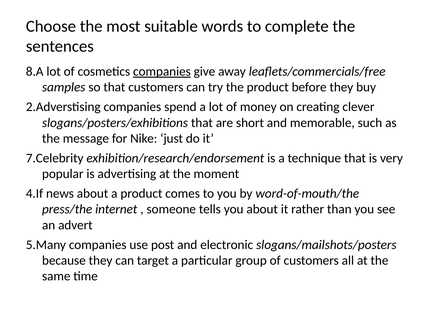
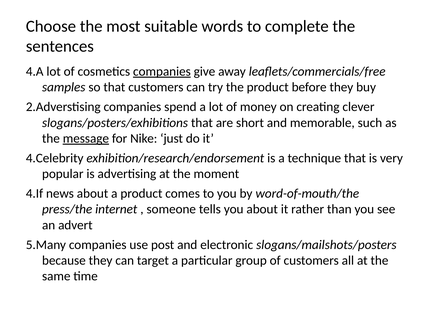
8.A: 8.A -> 4.A
message underline: none -> present
7.Celebrity: 7.Celebrity -> 4.Celebrity
